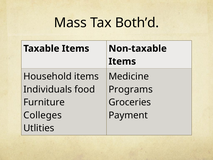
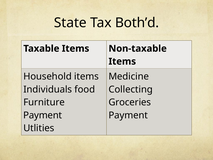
Mass: Mass -> State
Programs: Programs -> Collecting
Colleges at (43, 115): Colleges -> Payment
